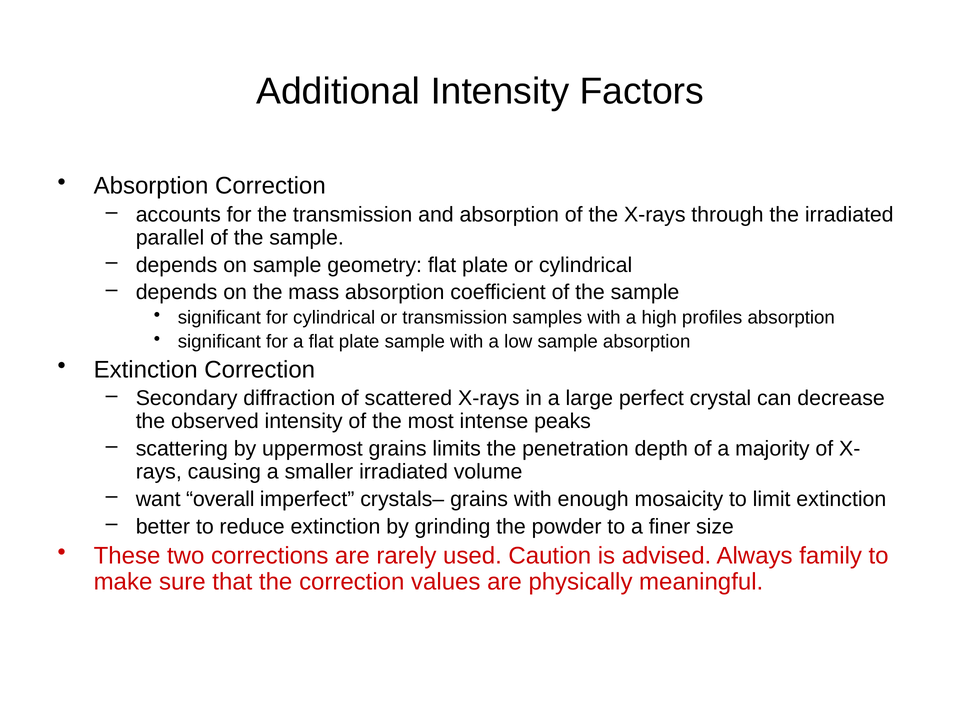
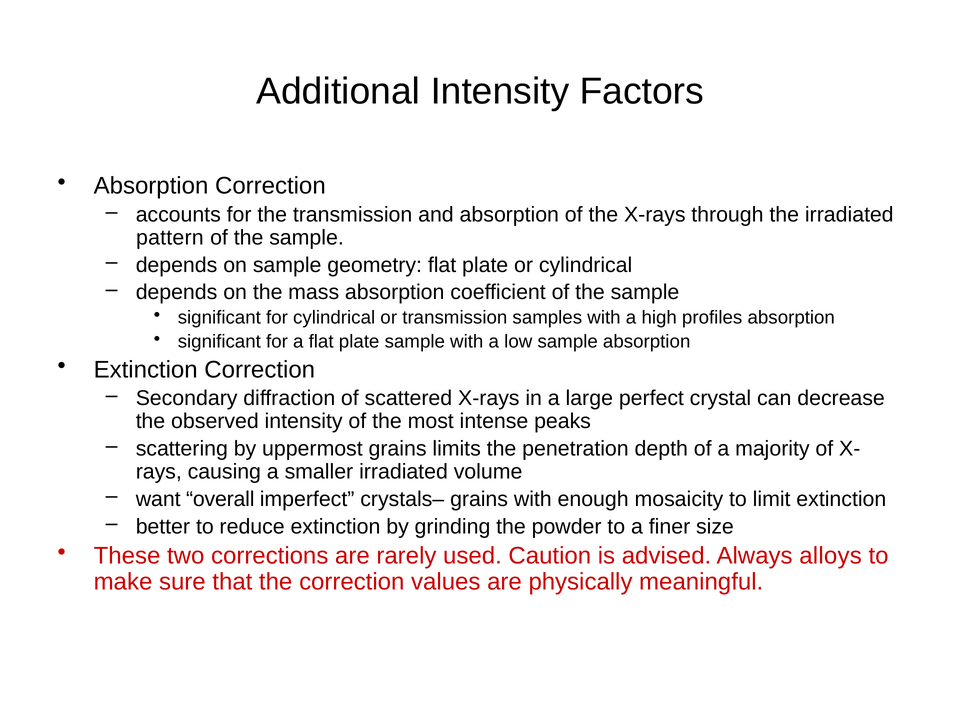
parallel: parallel -> pattern
family: family -> alloys
